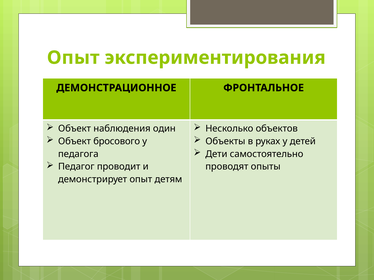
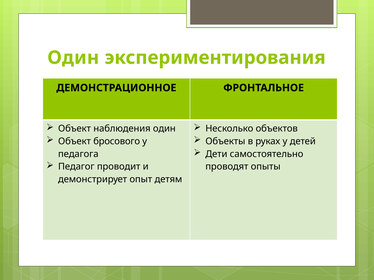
Опыт at (73, 58): Опыт -> Один
